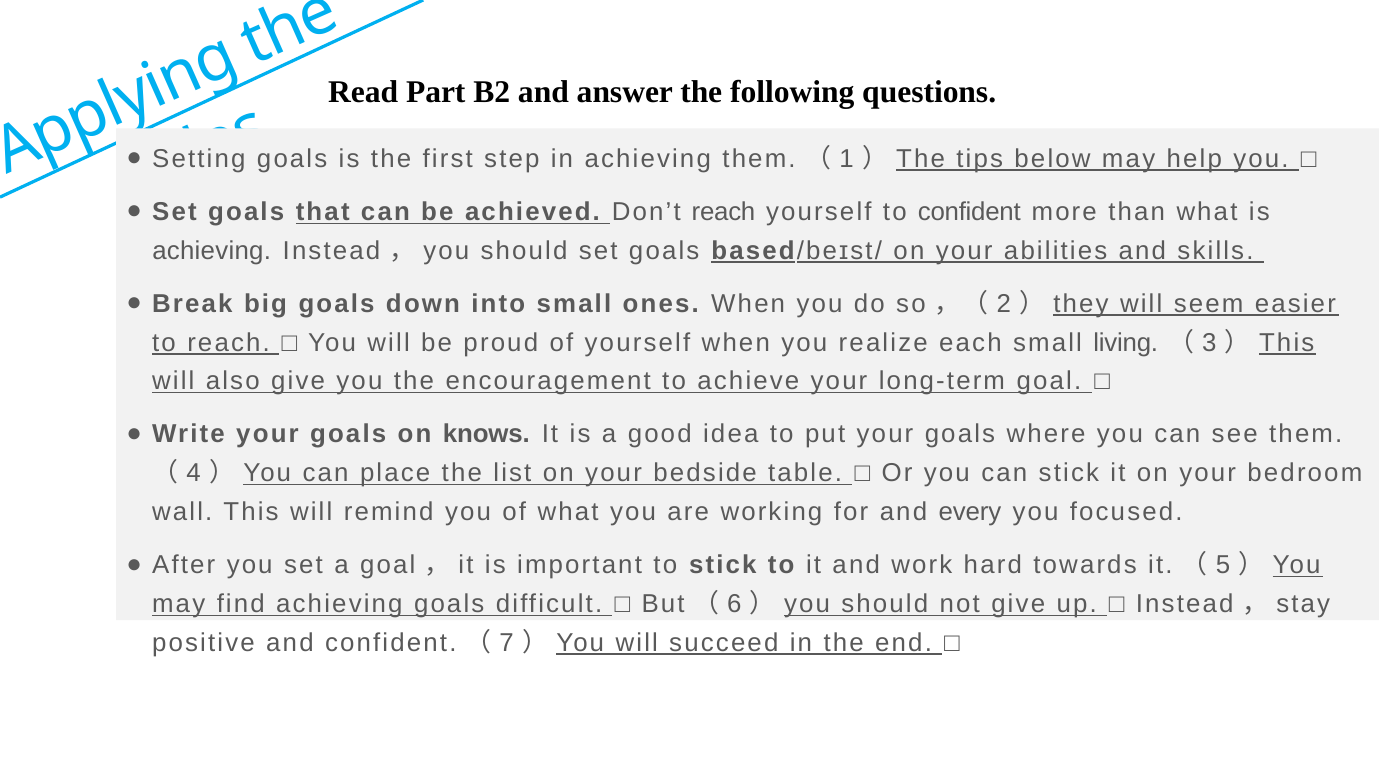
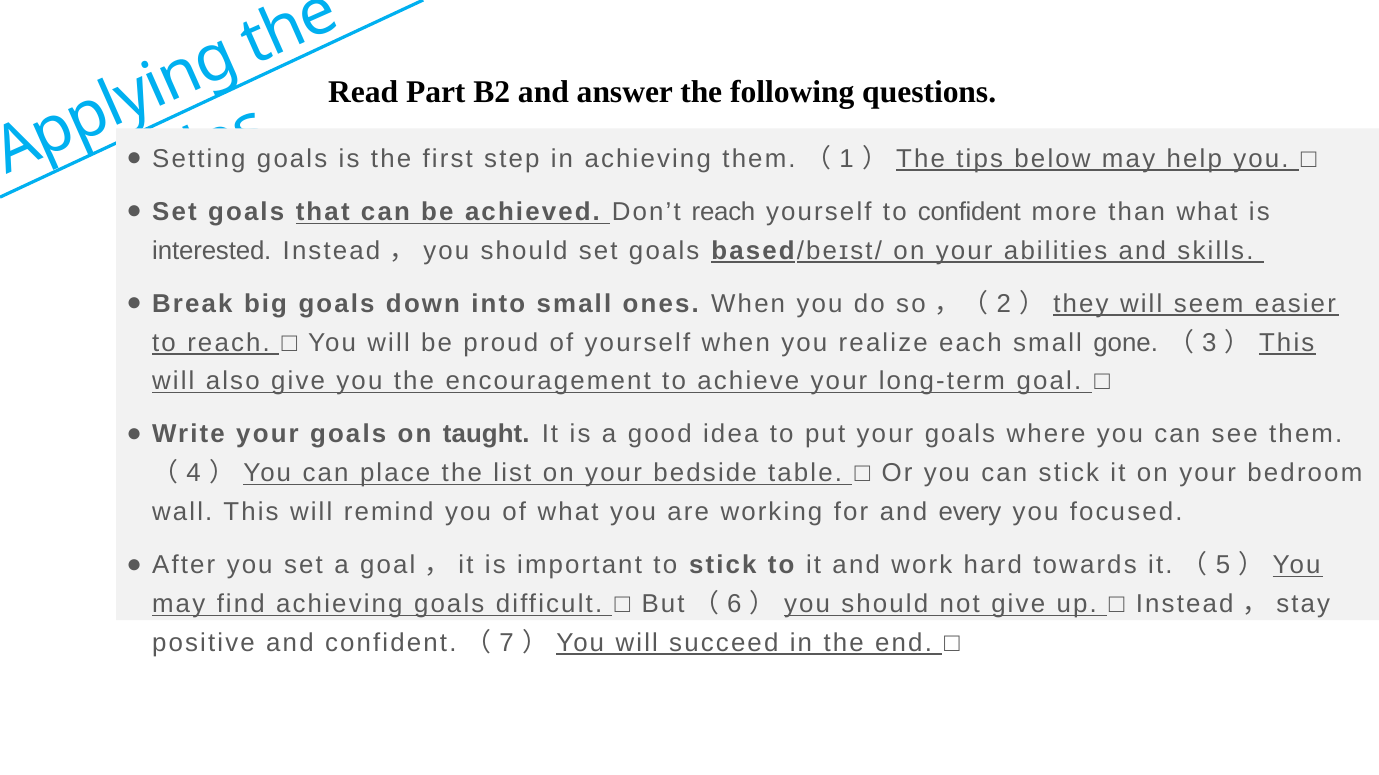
achieving at (212, 251): achieving -> interested
living: living -> gone
knows: knows -> taught
